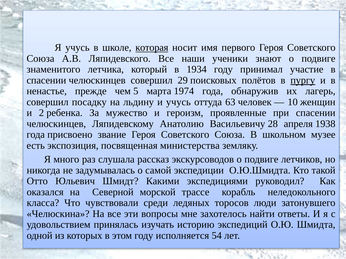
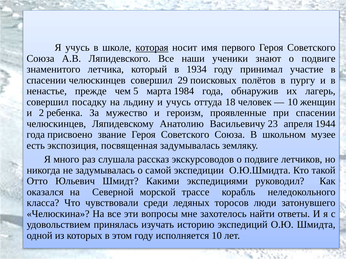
пургу underline: present -> none
1974: 1974 -> 1984
63: 63 -> 18
28: 28 -> 23
1938: 1938 -> 1944
посвященная министерства: министерства -> задумывалась
исполняется 54: 54 -> 10
